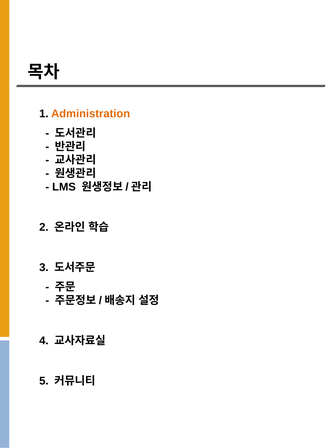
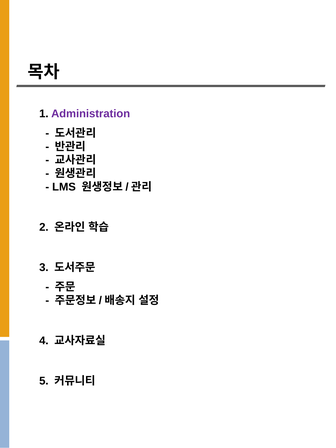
Administration colour: orange -> purple
